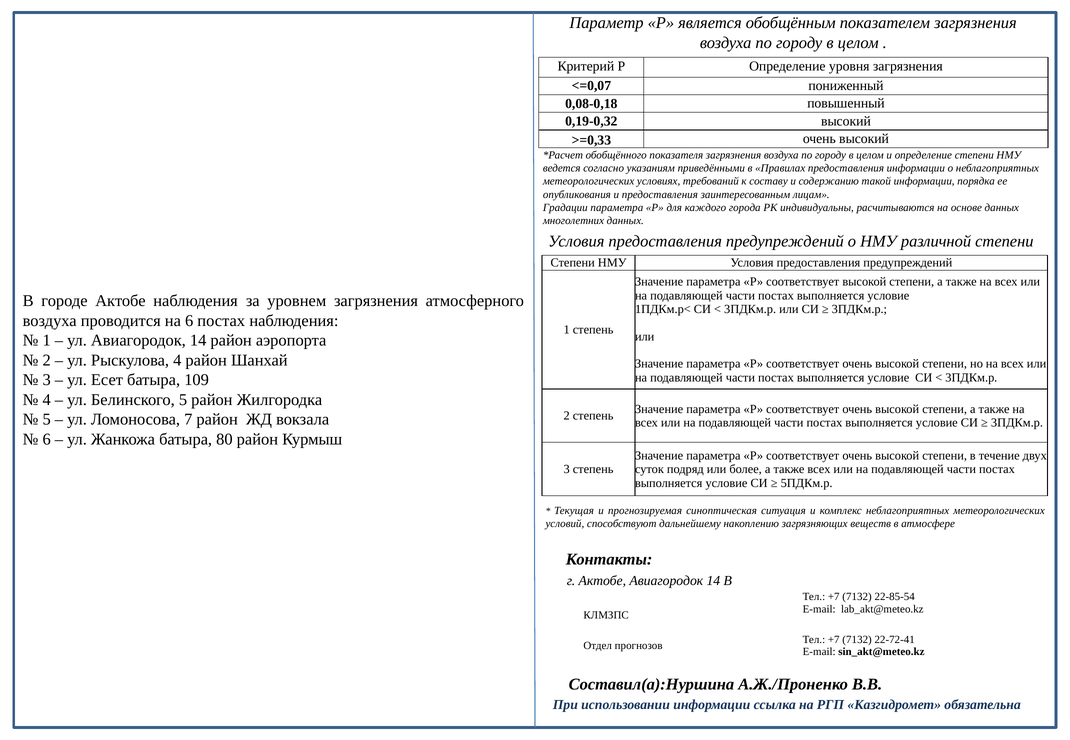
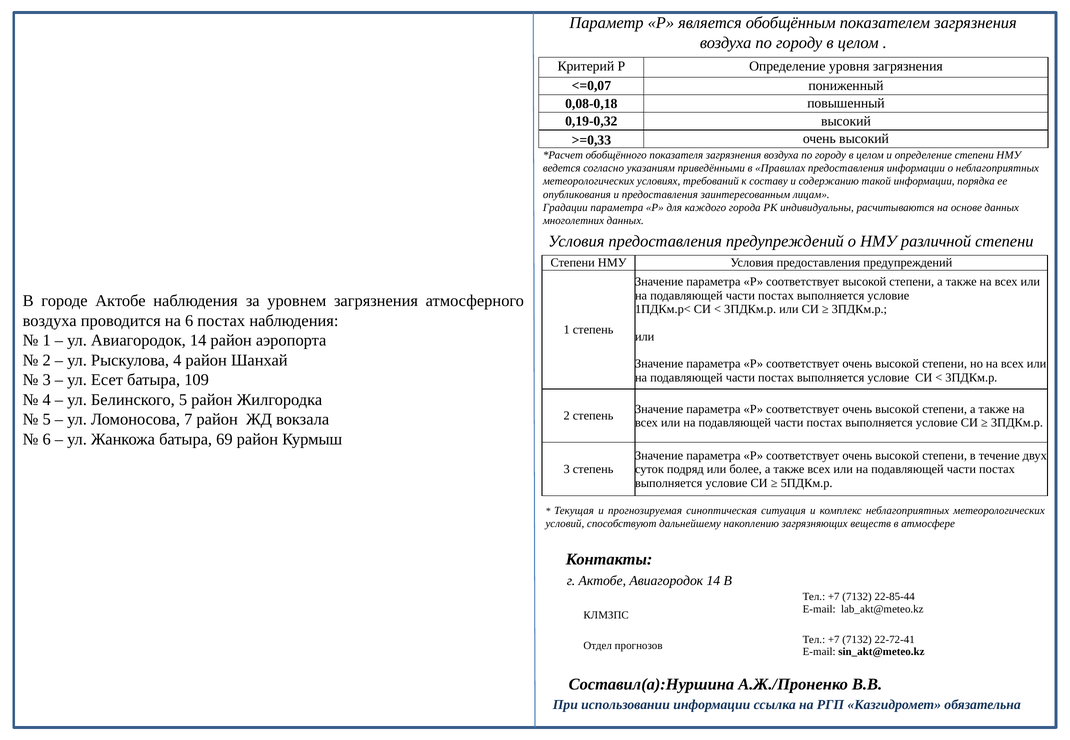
80: 80 -> 69
22-85-54: 22-85-54 -> 22-85-44
